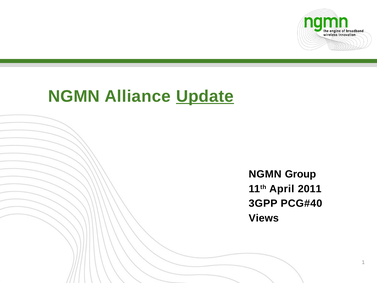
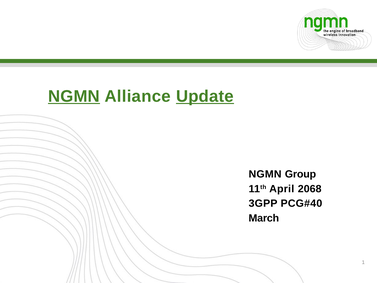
NGMN at (74, 96) underline: none -> present
2011: 2011 -> 2068
Views: Views -> March
